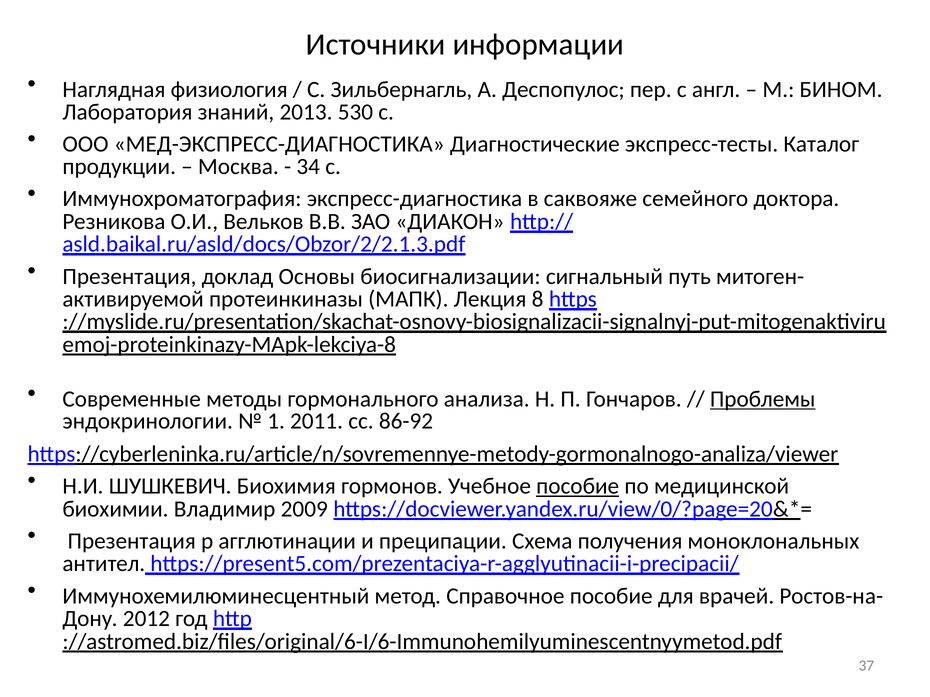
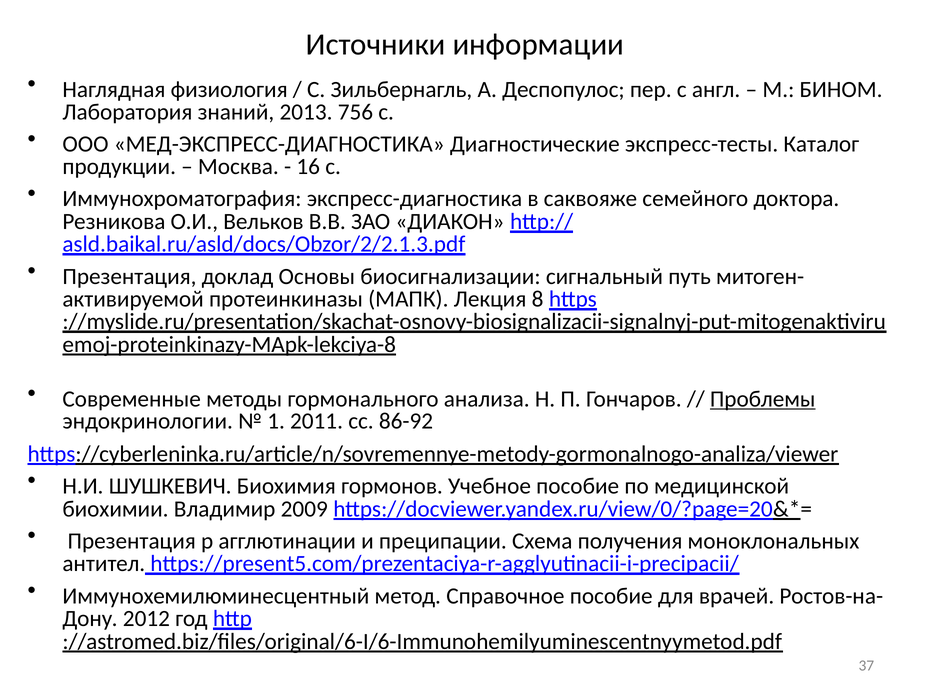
530: 530 -> 756
34: 34 -> 16
пособие at (578, 487) underline: present -> none
